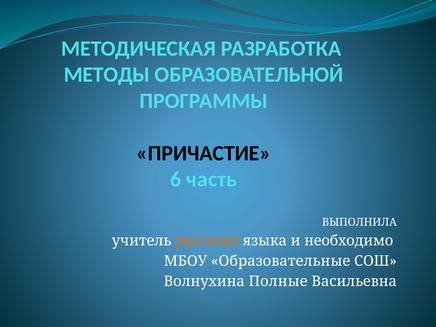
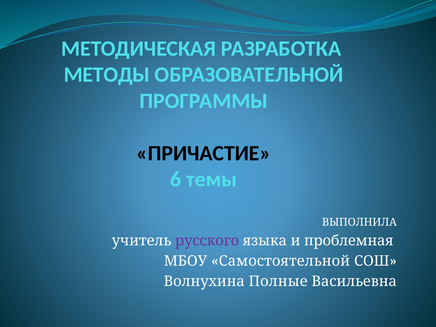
часть: часть -> темы
русского colour: orange -> purple
необходимо: необходимо -> проблемная
Образовательные: Образовательные -> Самостоятельной
